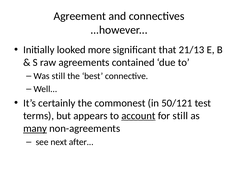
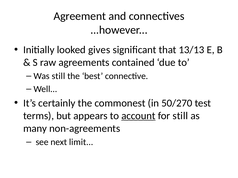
more: more -> gives
21/13: 21/13 -> 13/13
50/121: 50/121 -> 50/270
many underline: present -> none
after: after -> limit
